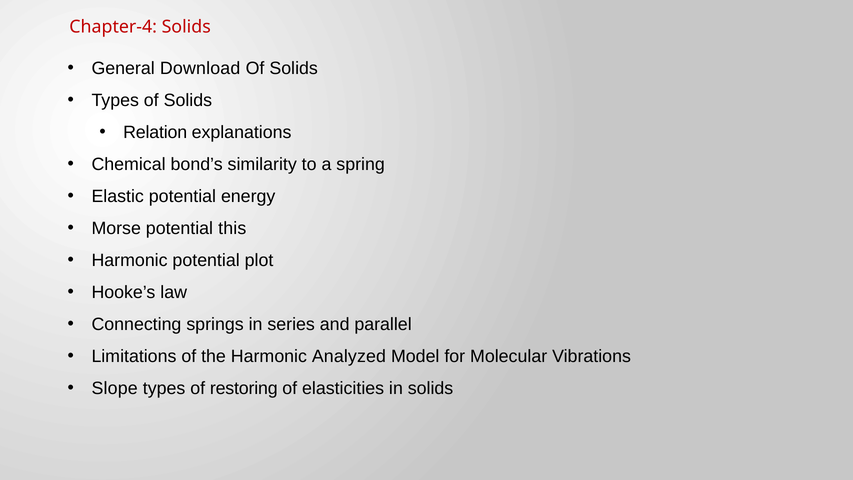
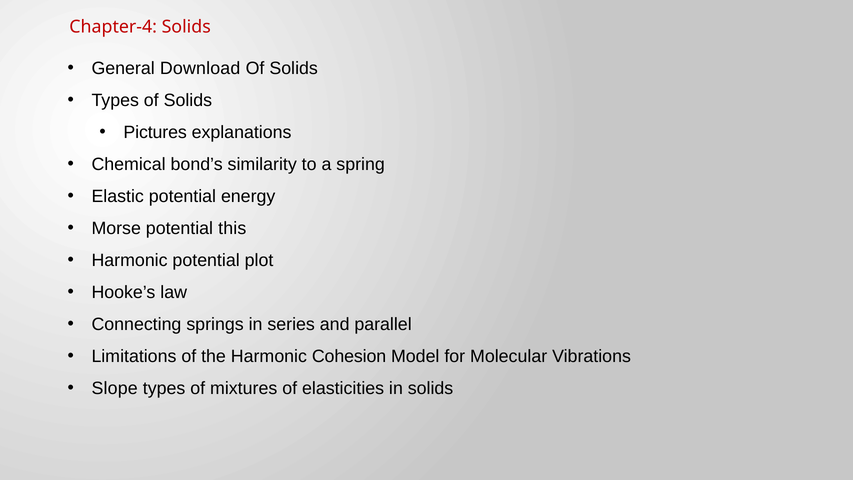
Relation: Relation -> Pictures
Analyzed: Analyzed -> Cohesion
restoring: restoring -> mixtures
